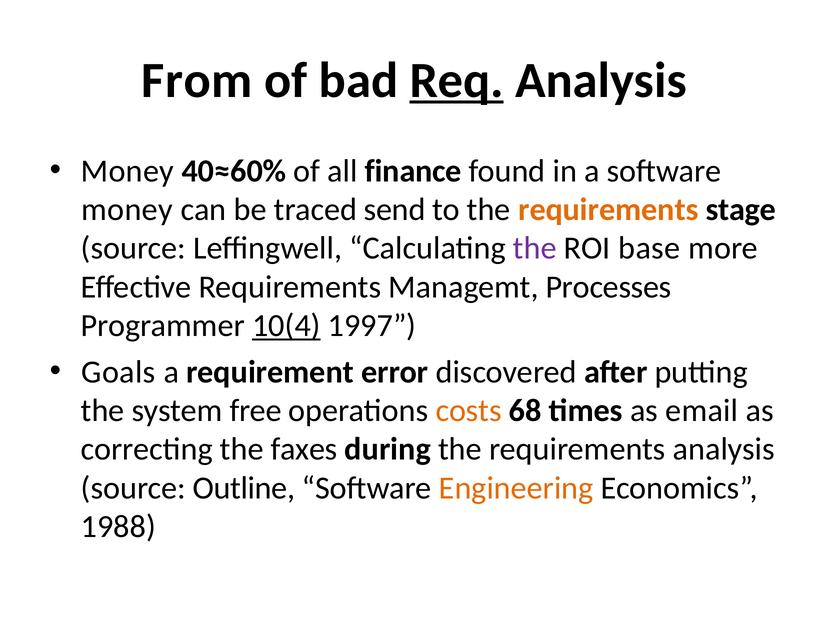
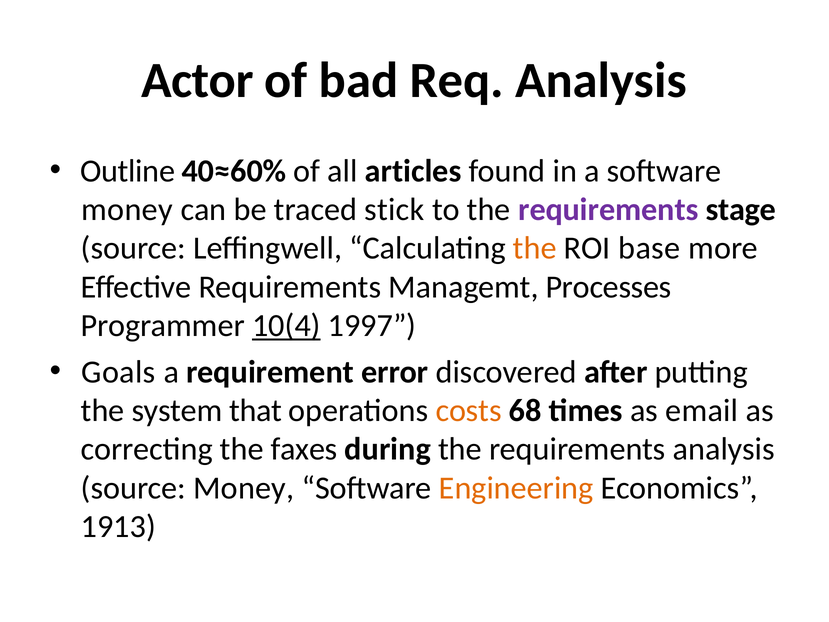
From: From -> Actor
Req underline: present -> none
Money at (127, 171): Money -> Outline
finance: finance -> articles
send: send -> stick
requirements at (608, 210) colour: orange -> purple
the at (535, 248) colour: purple -> orange
free: free -> that
source Outline: Outline -> Money
1988: 1988 -> 1913
